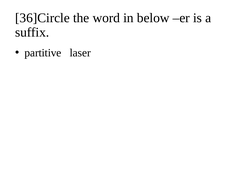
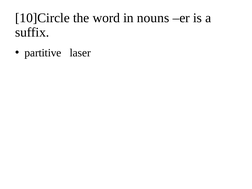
36]Circle: 36]Circle -> 10]Circle
below: below -> nouns
